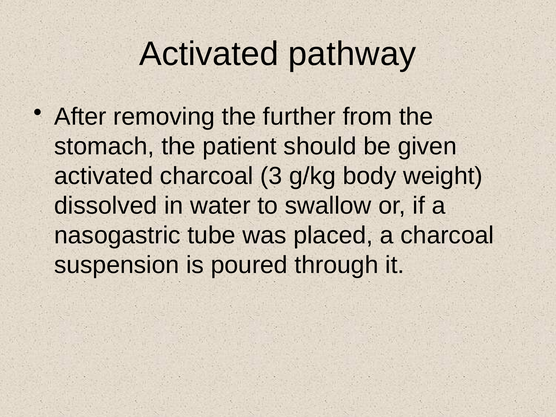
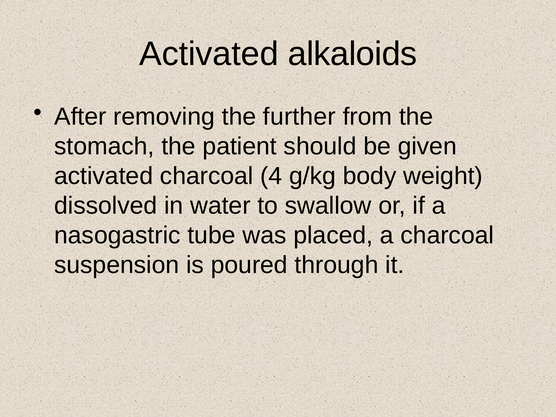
pathway: pathway -> alkaloids
3: 3 -> 4
